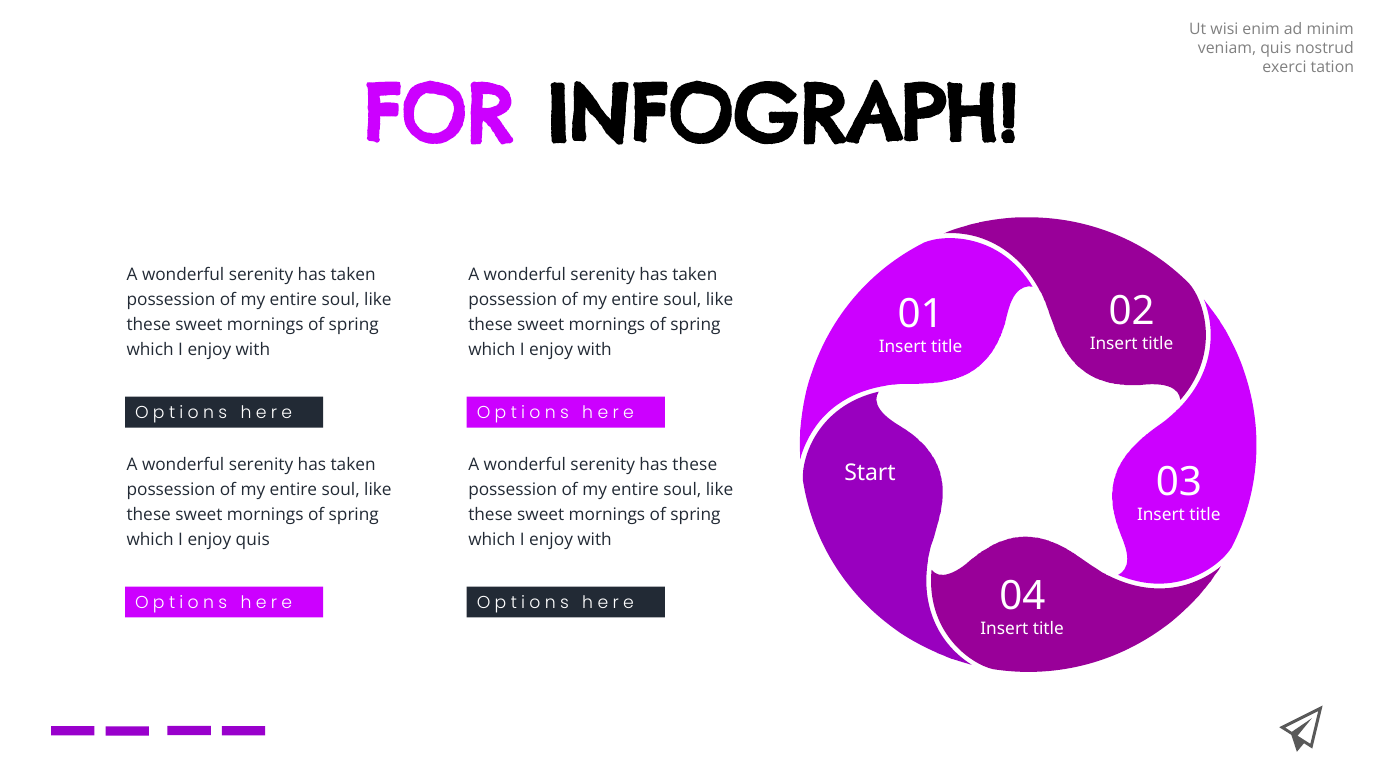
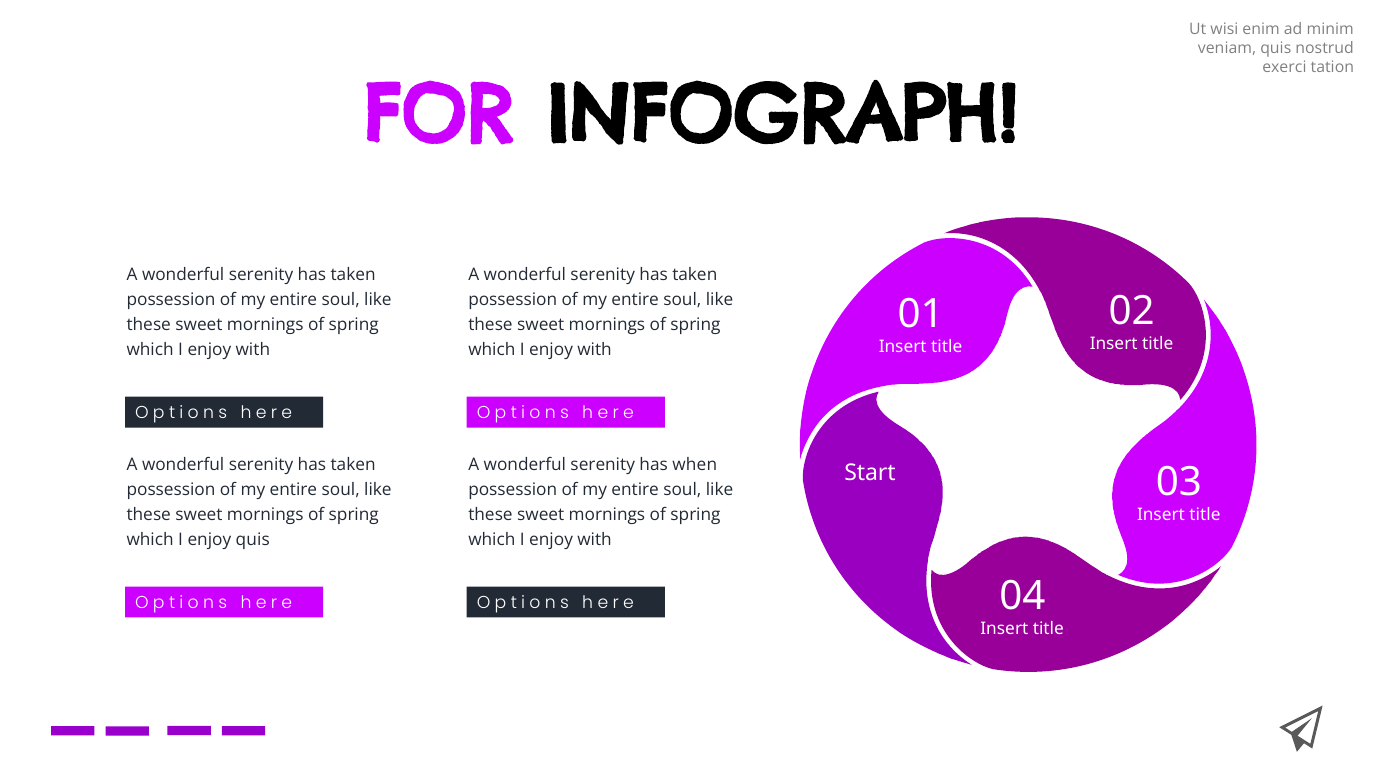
has these: these -> when
